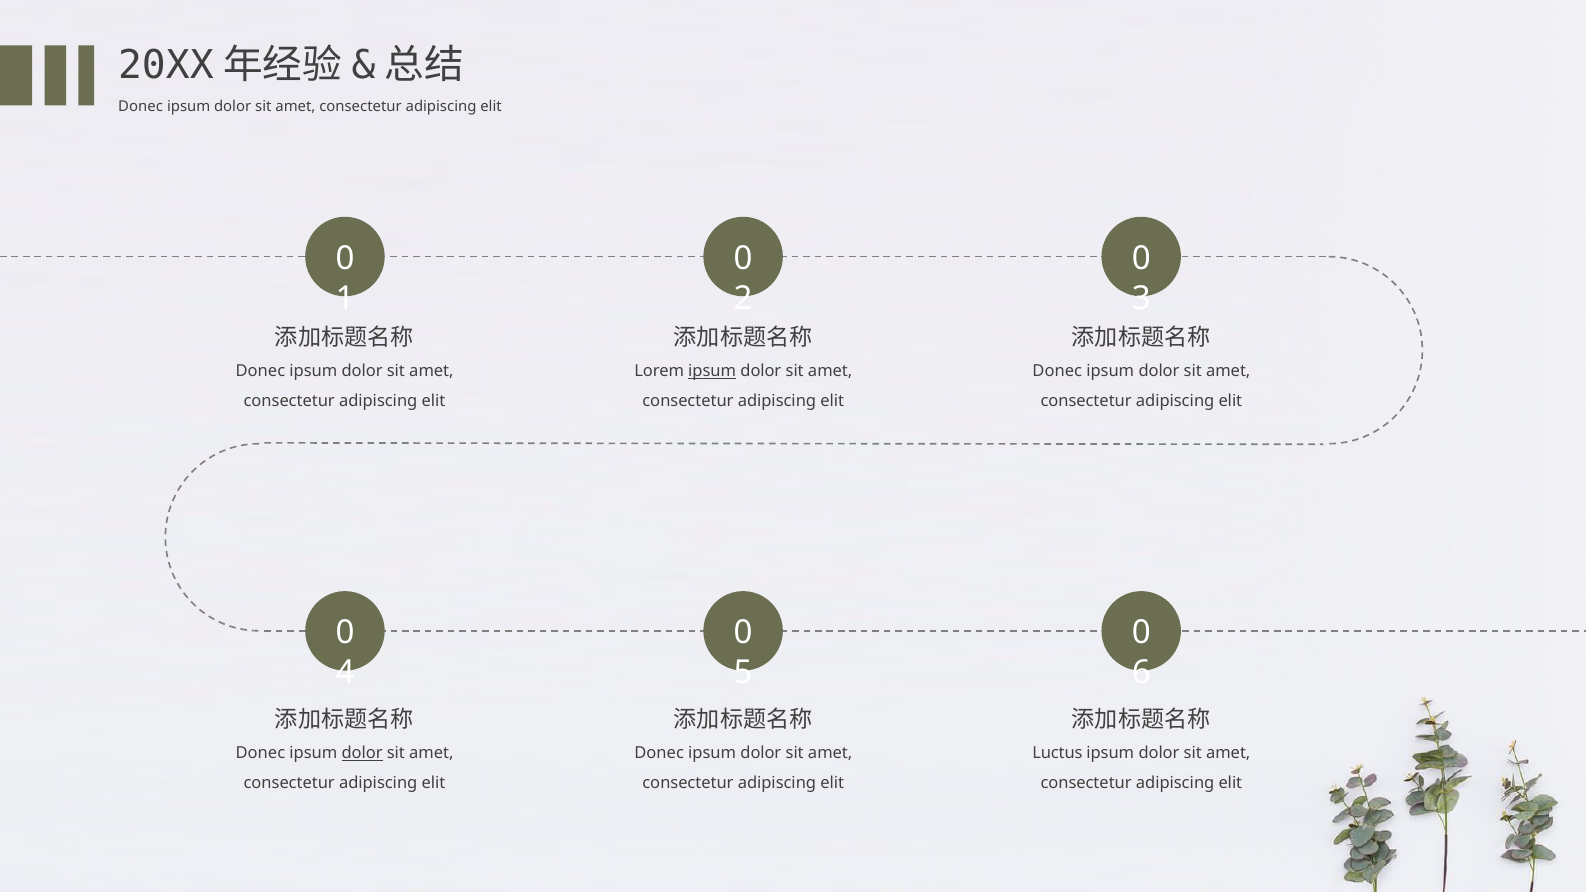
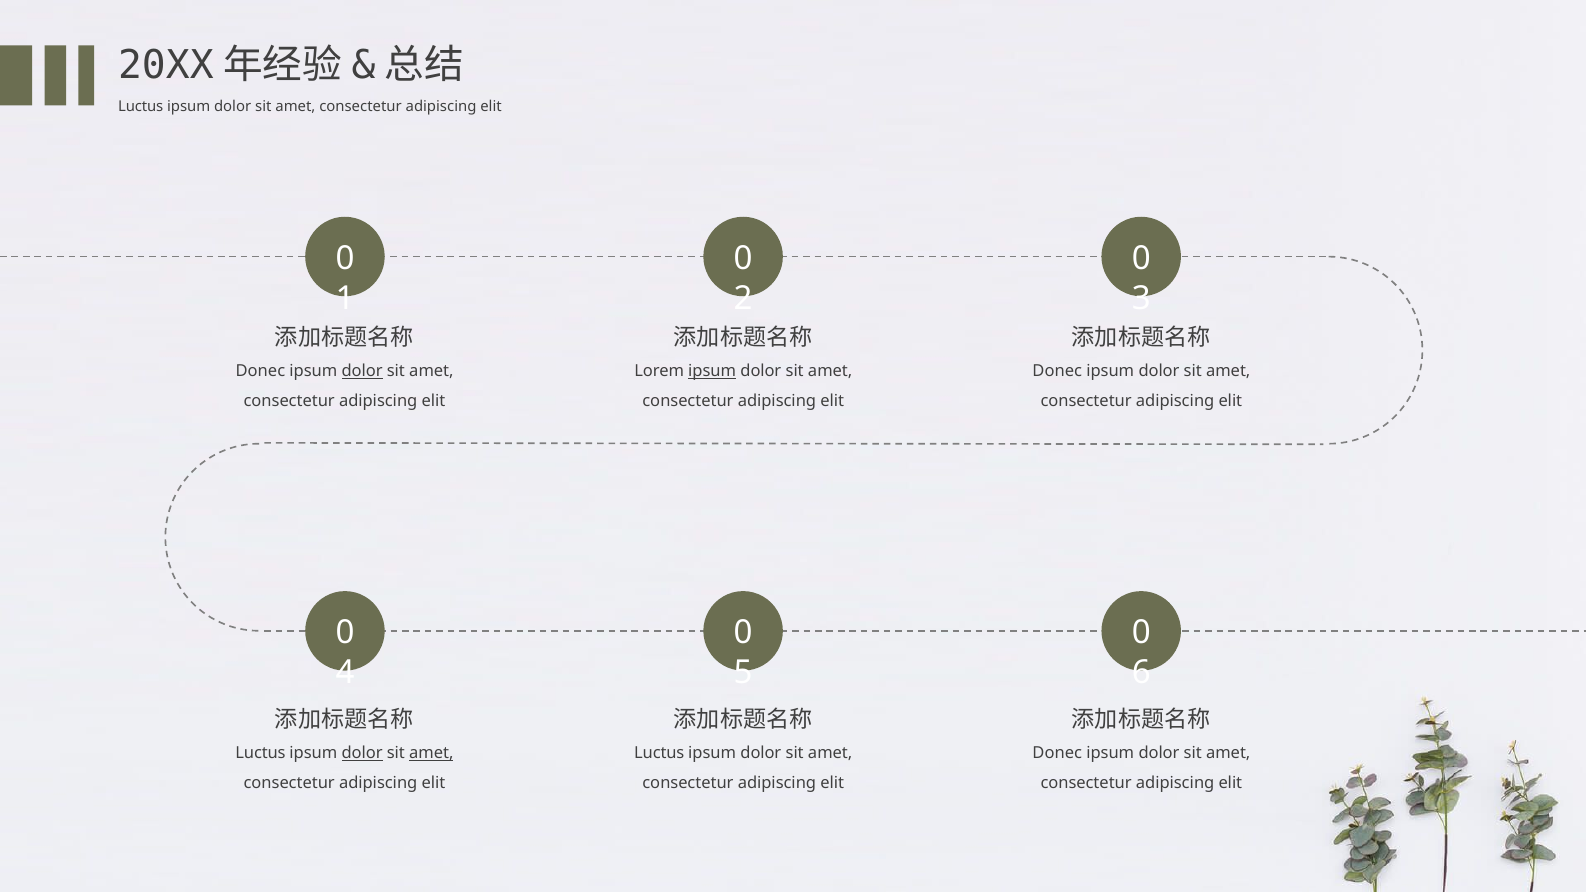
Donec at (141, 107): Donec -> Luctus
dolor at (362, 371) underline: none -> present
Donec at (260, 753): Donec -> Luctus
amet at (431, 753) underline: none -> present
Donec at (659, 753): Donec -> Luctus
Luctus at (1057, 753): Luctus -> Donec
